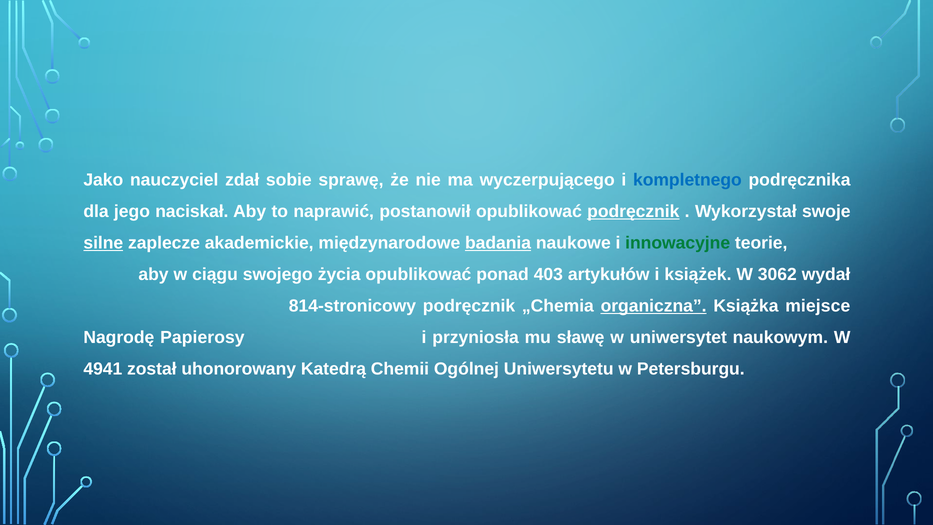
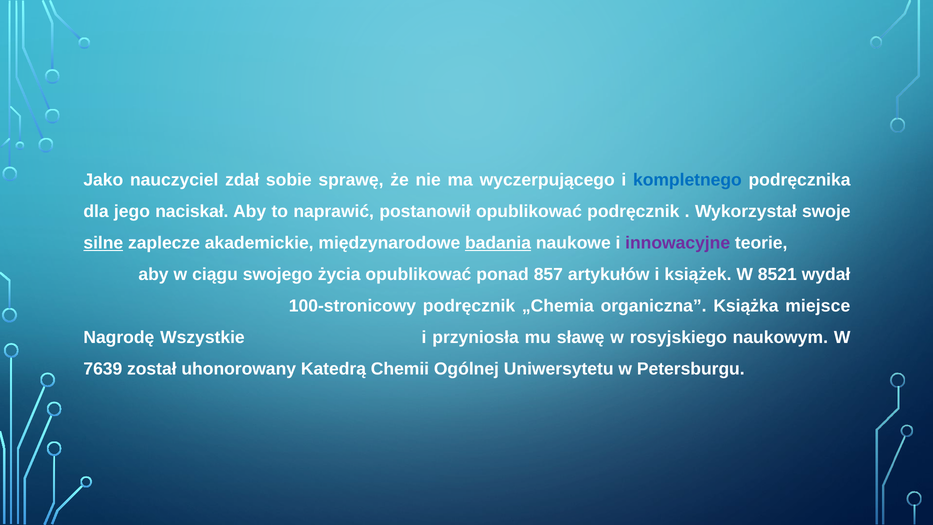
podręcznik at (633, 211) underline: present -> none
innowacyjne colour: green -> purple
403: 403 -> 857
3062: 3062 -> 8521
814-stronicowy: 814-stronicowy -> 100-stronicowy
organiczna underline: present -> none
Papierosy: Papierosy -> Wszystkie
uniwersytet: uniwersytet -> rosyjskiego
4941: 4941 -> 7639
